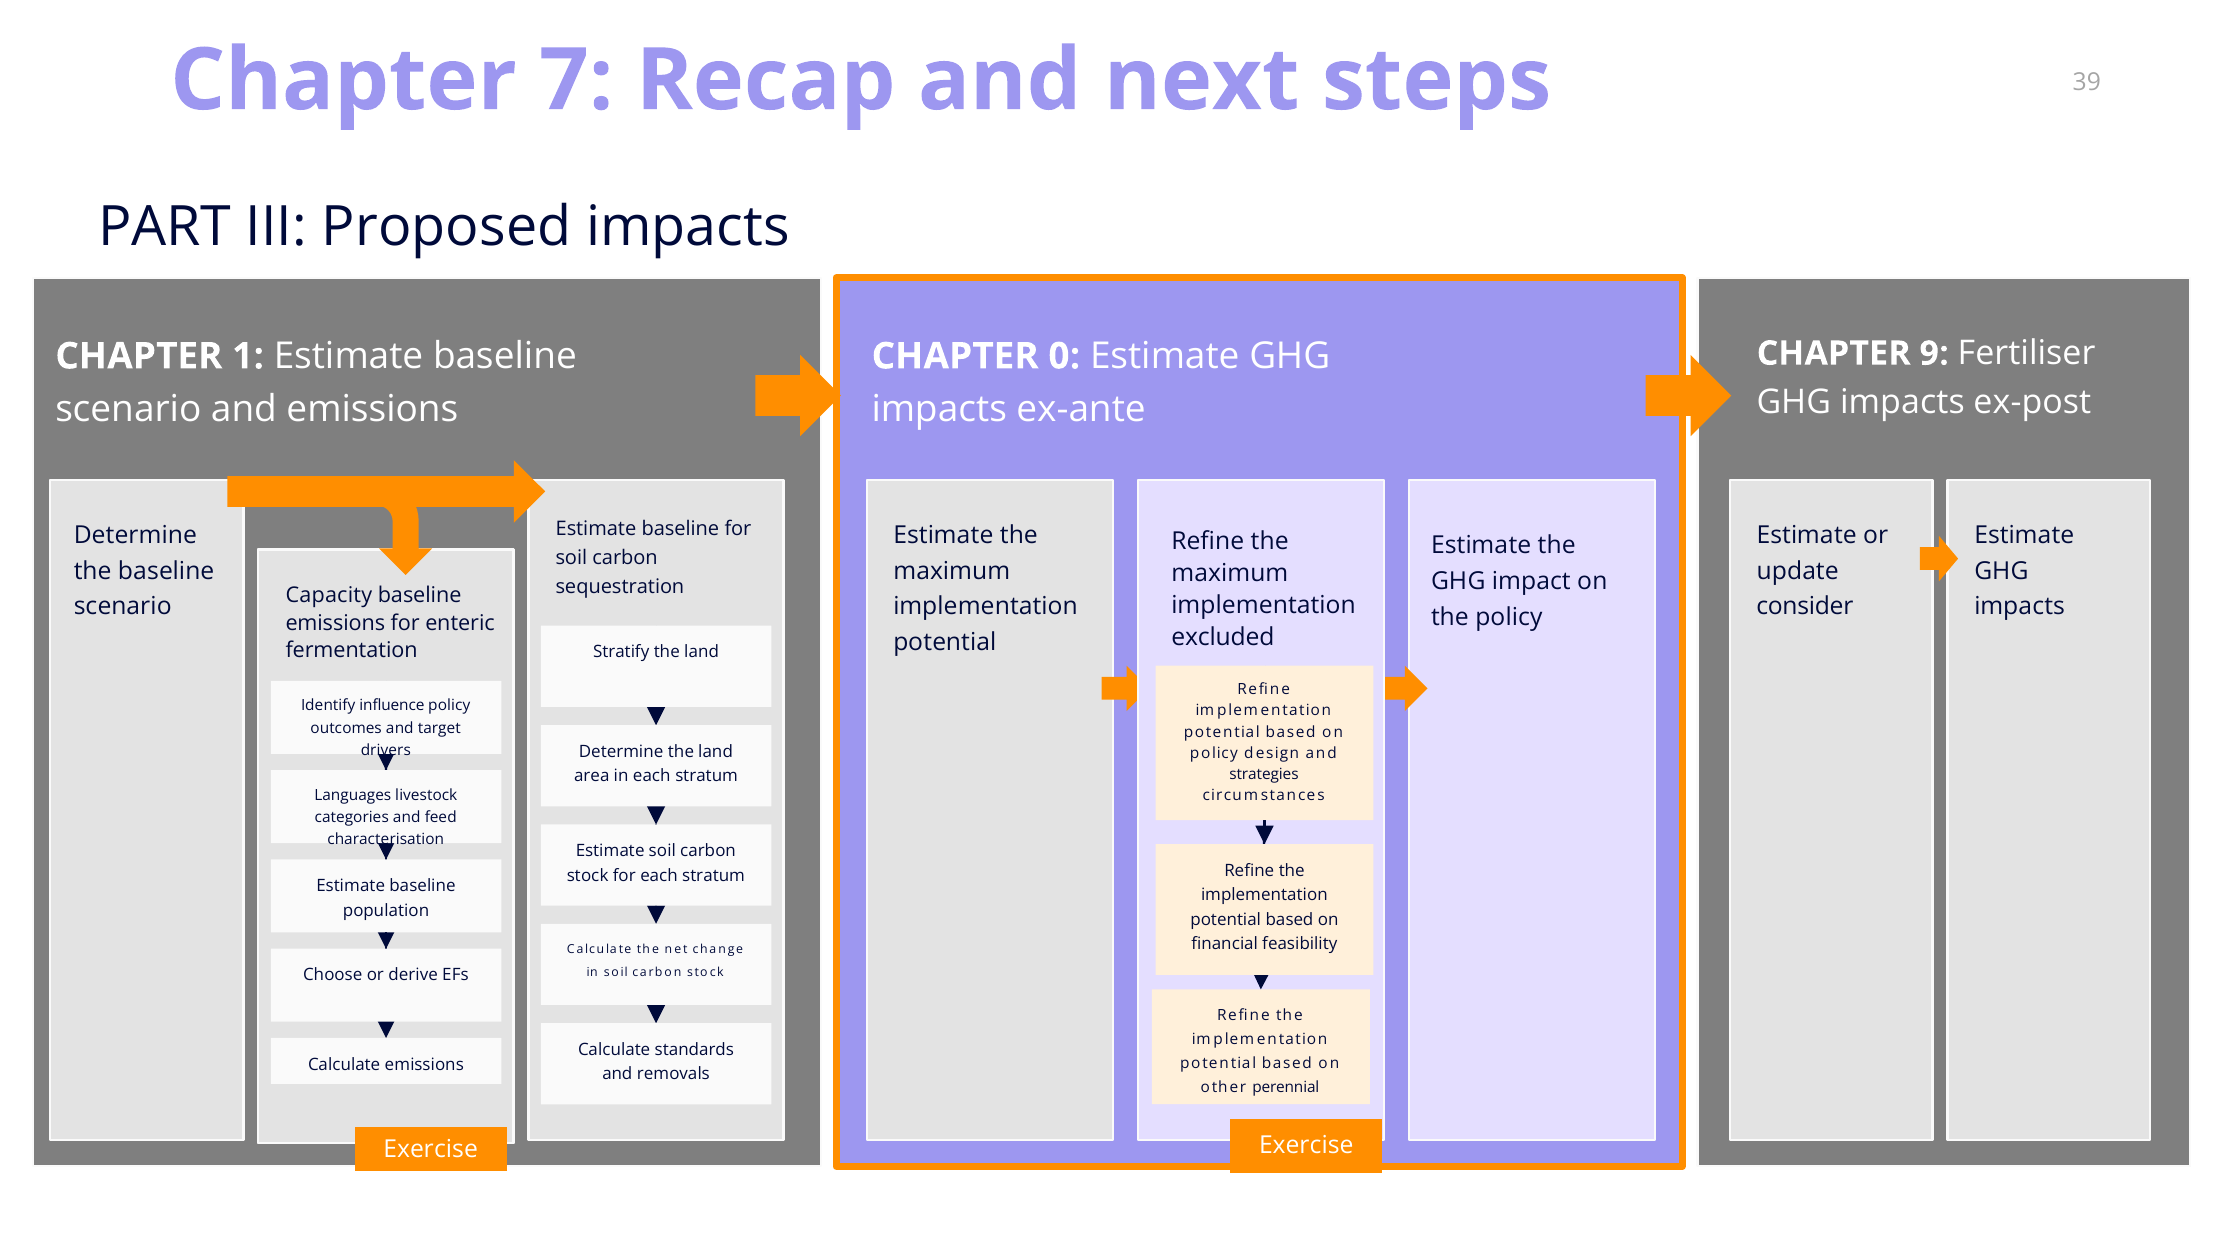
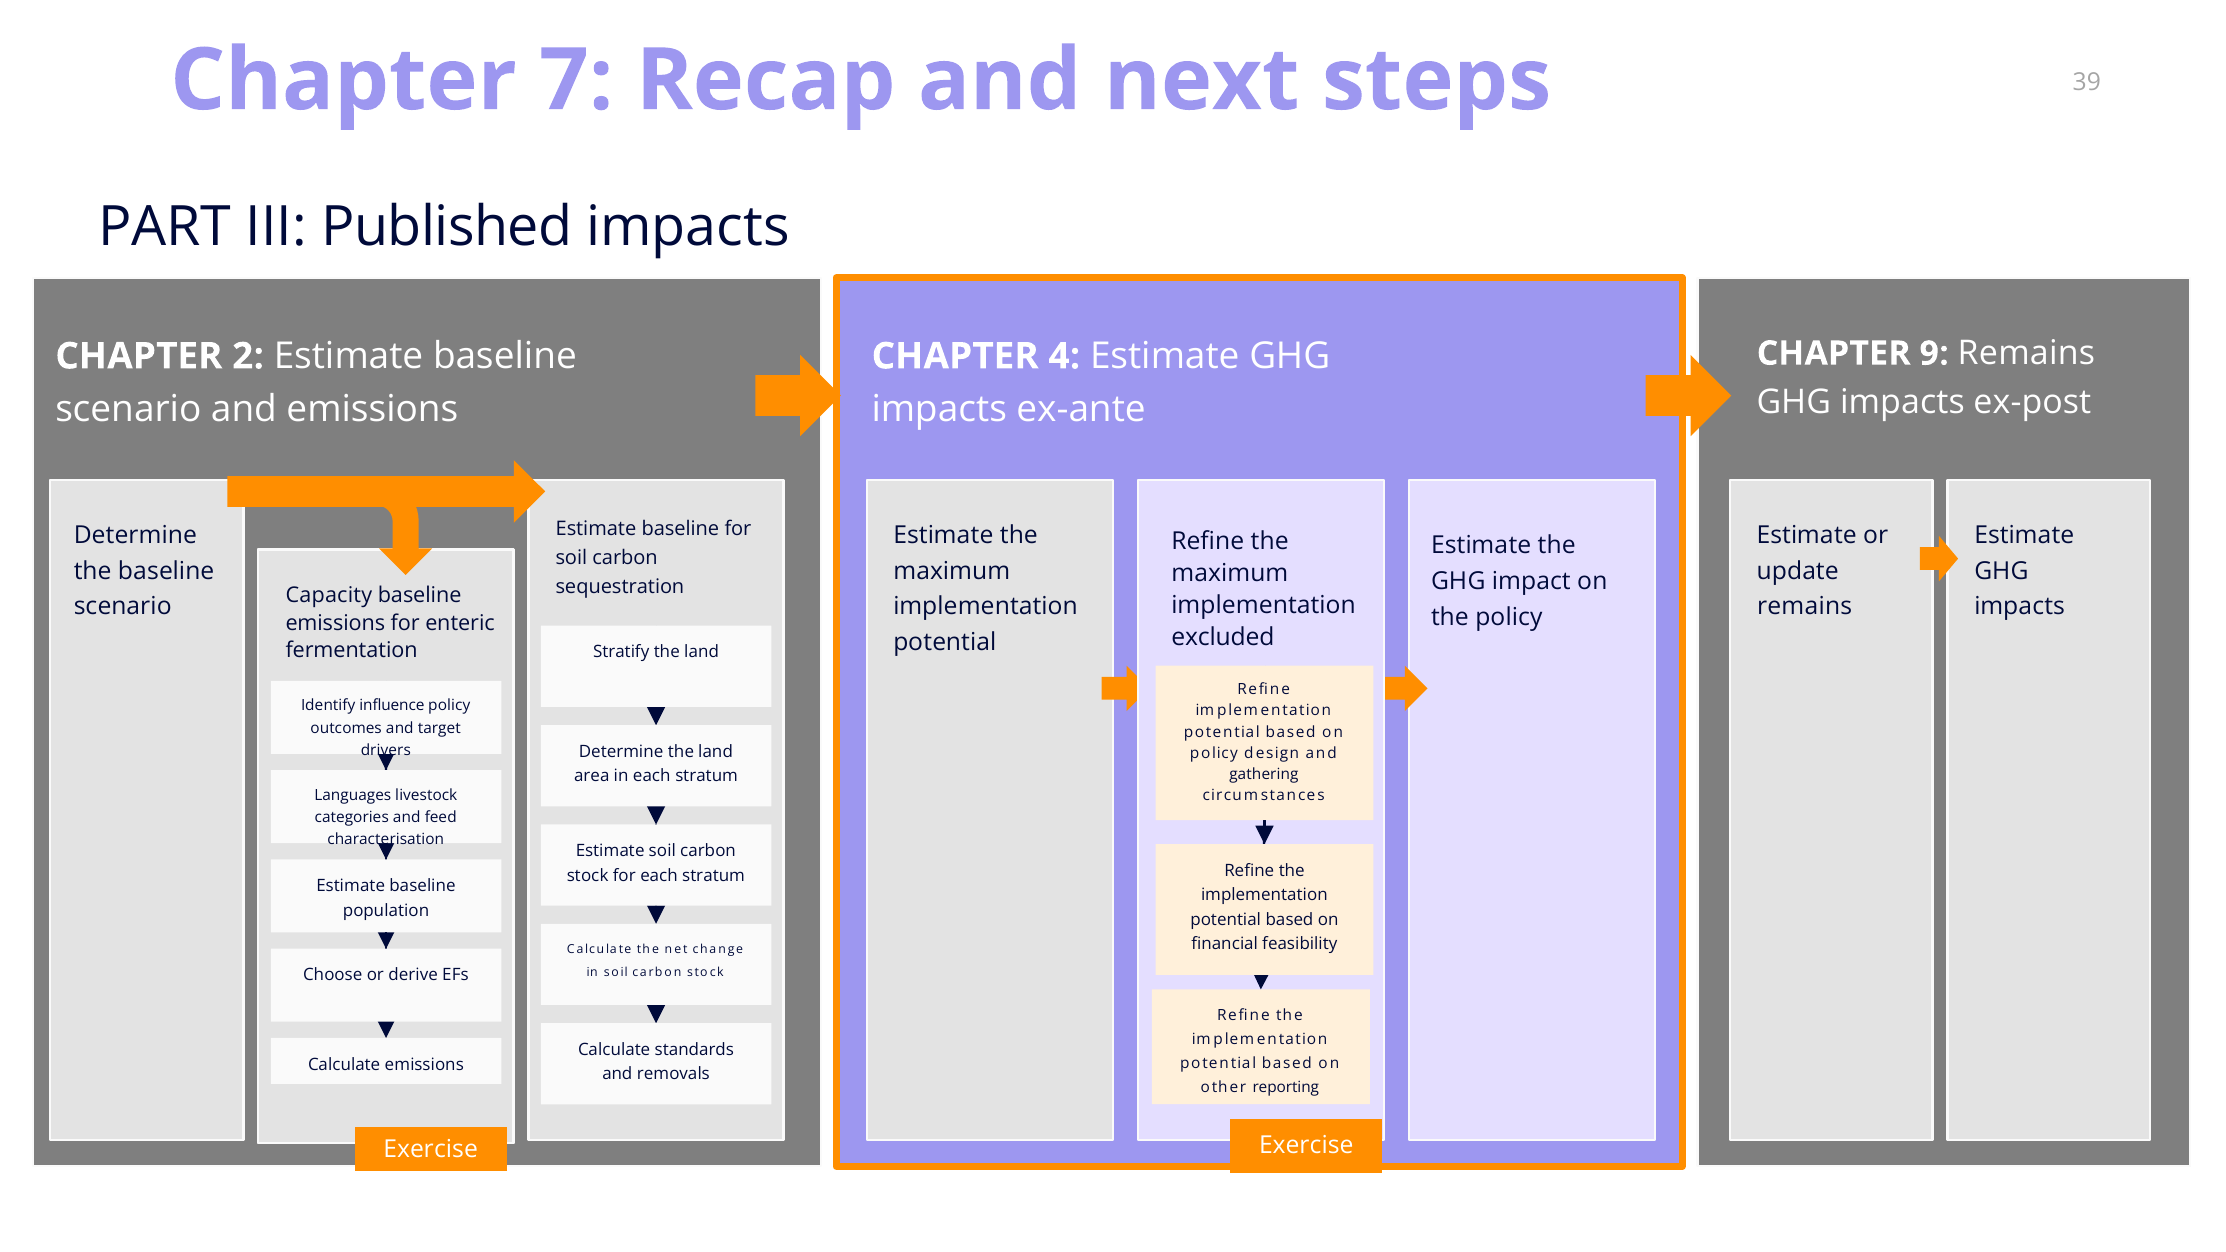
Proposed: Proposed -> Published
9 Fertiliser: Fertiliser -> Remains
1: 1 -> 2
0: 0 -> 4
consider at (1805, 607): consider -> remains
strategies: strategies -> gathering
perennial: perennial -> reporting
